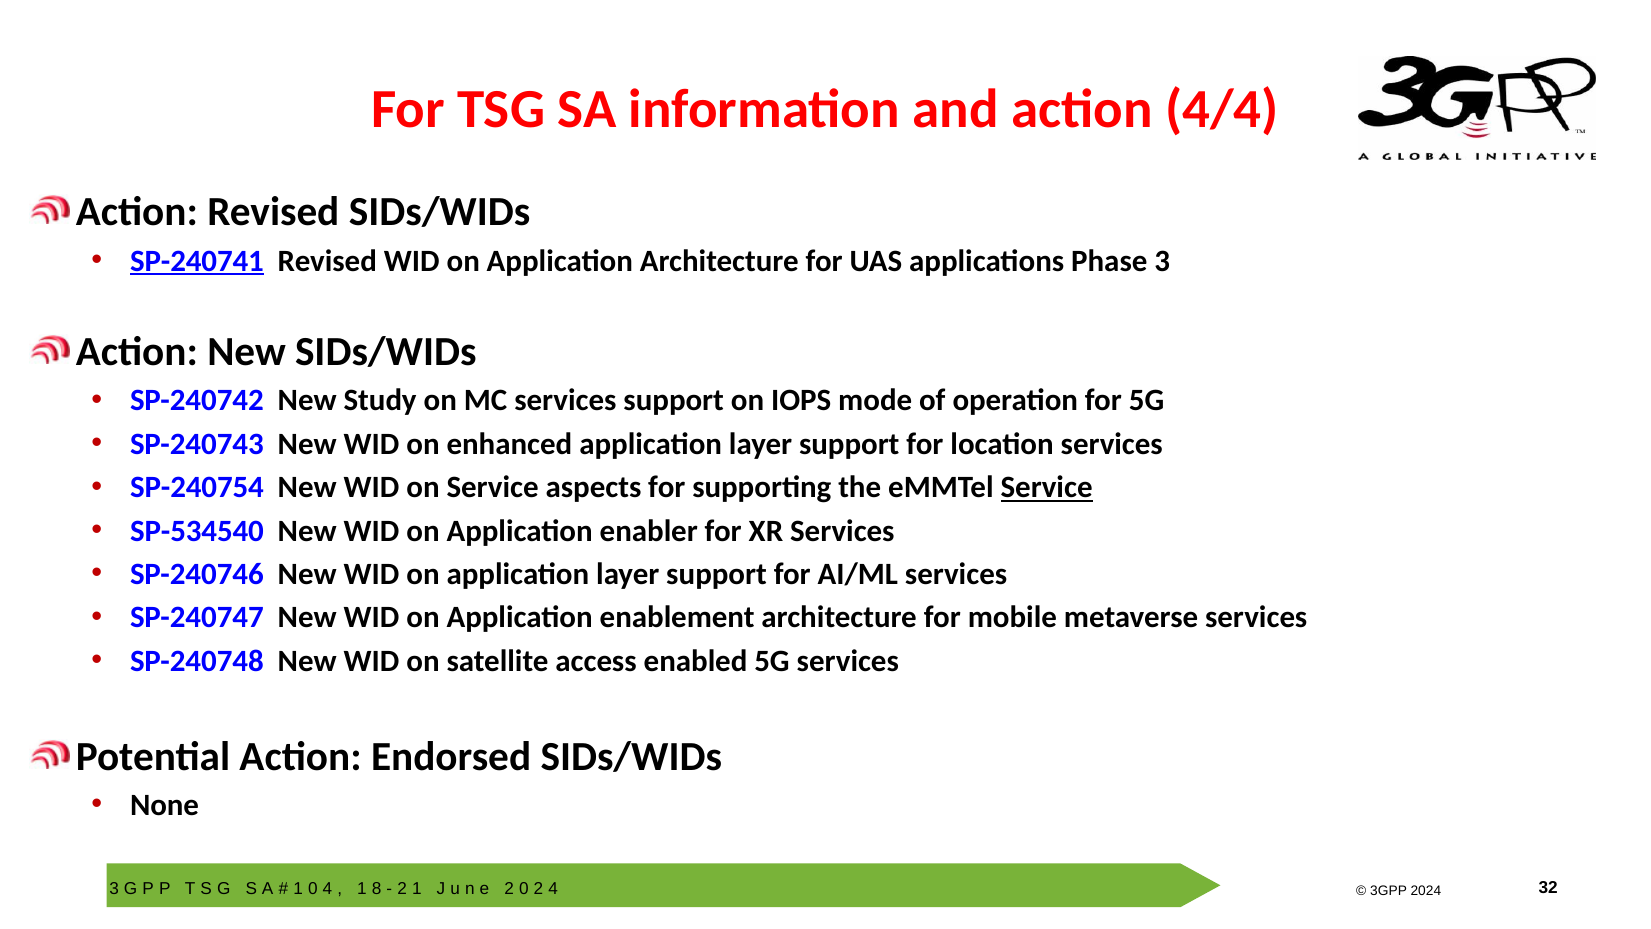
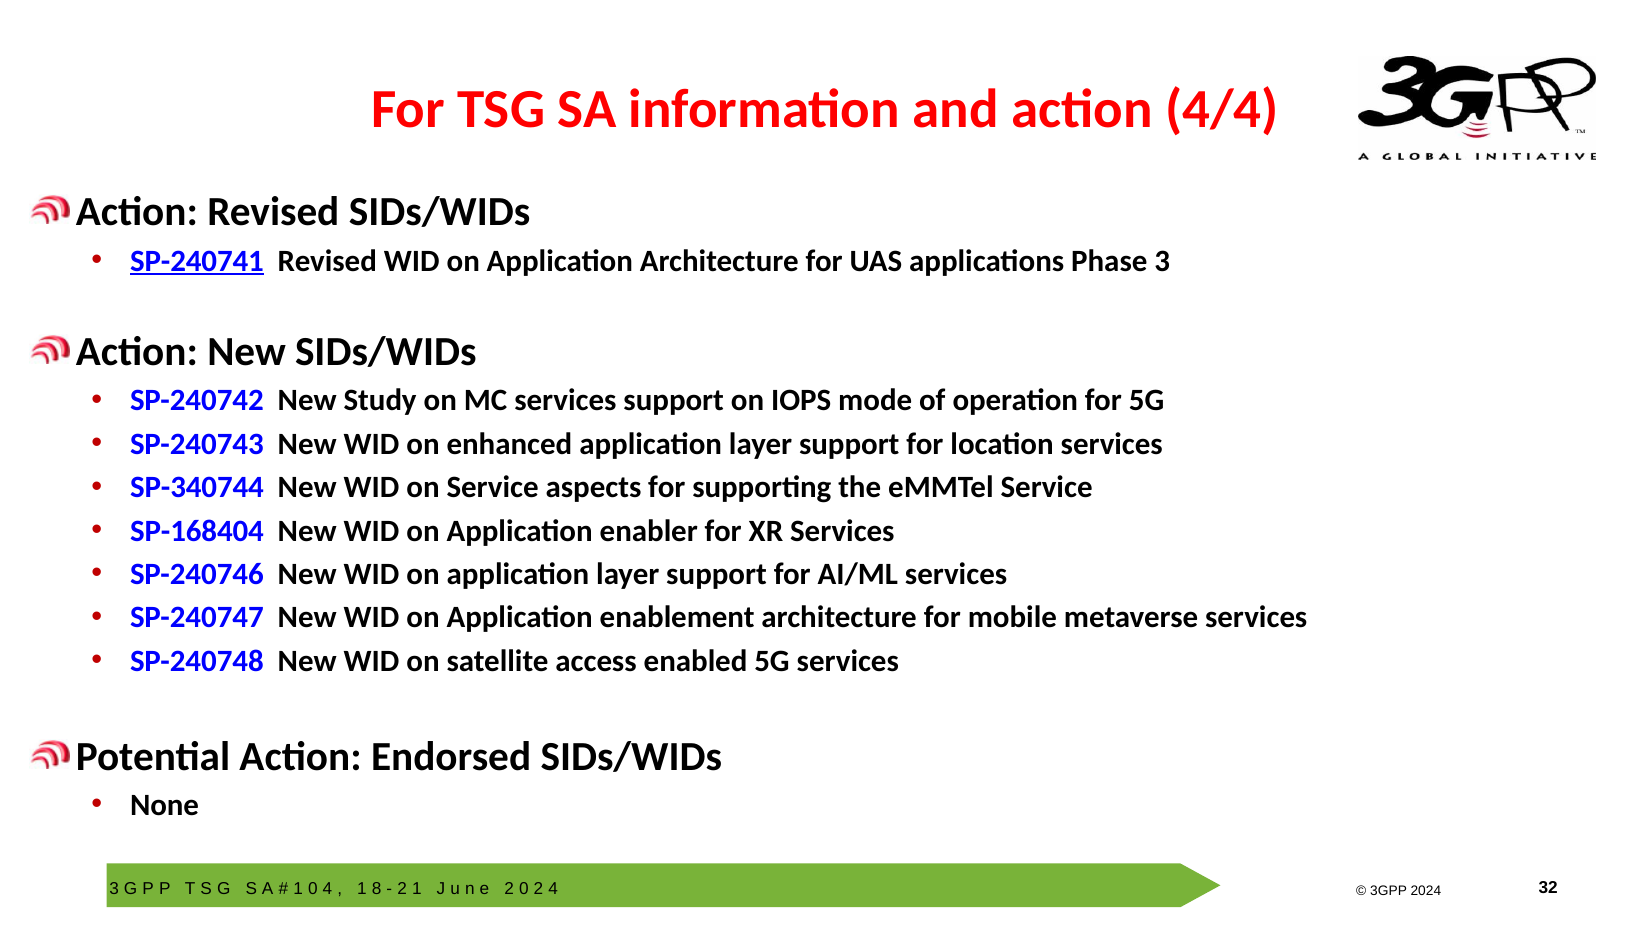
SP-240754: SP-240754 -> SP-340744
Service at (1047, 487) underline: present -> none
SP-534540: SP-534540 -> SP-168404
